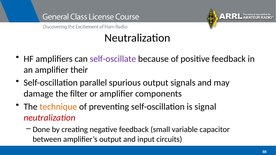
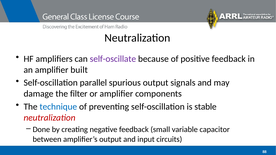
their: their -> built
technique colour: orange -> blue
signal: signal -> stable
